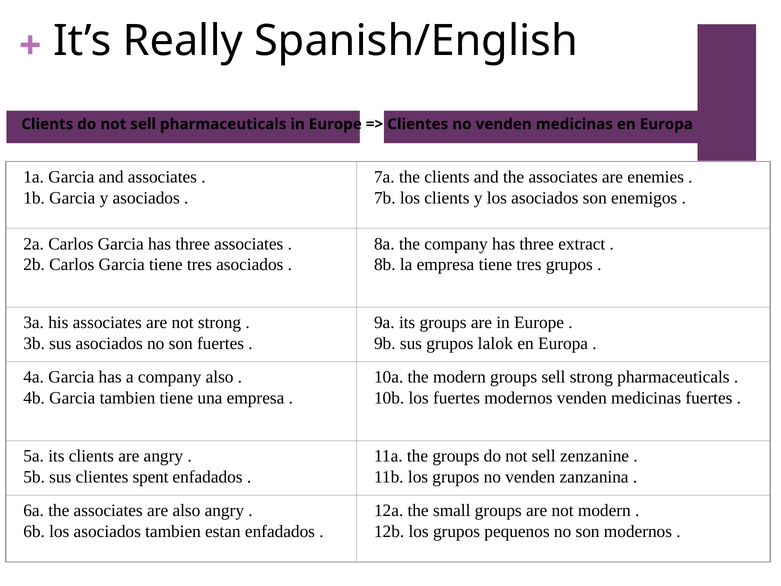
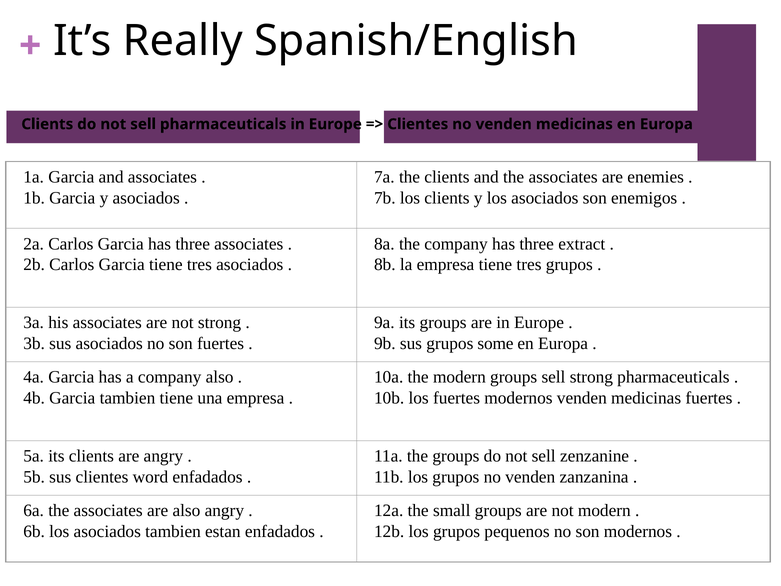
lalok: lalok -> some
spent: spent -> word
